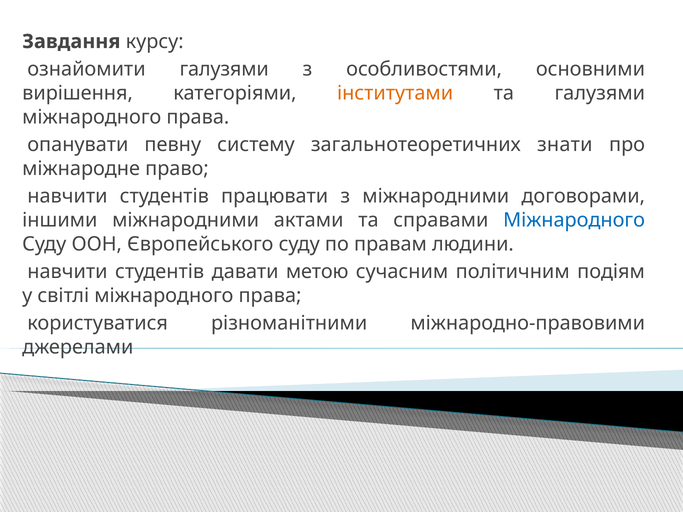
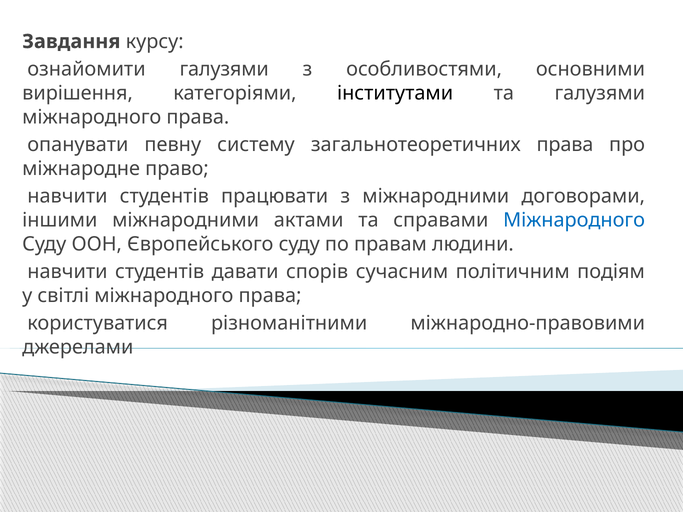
інститутами colour: orange -> black
загальнотеоретичних знати: знати -> права
метою: метою -> спорів
